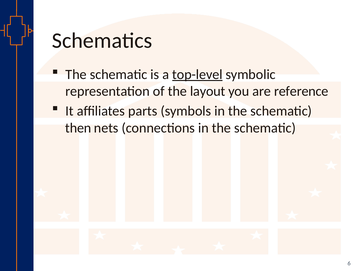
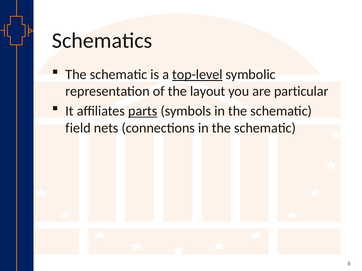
reference: reference -> particular
parts underline: none -> present
then: then -> field
